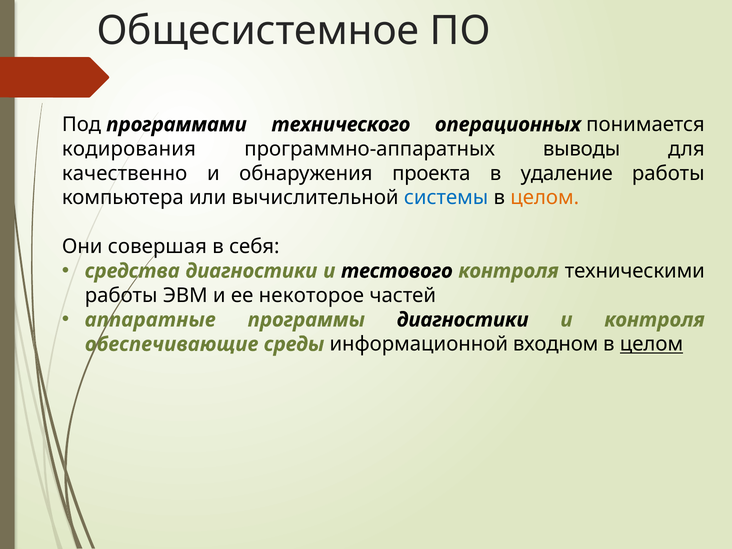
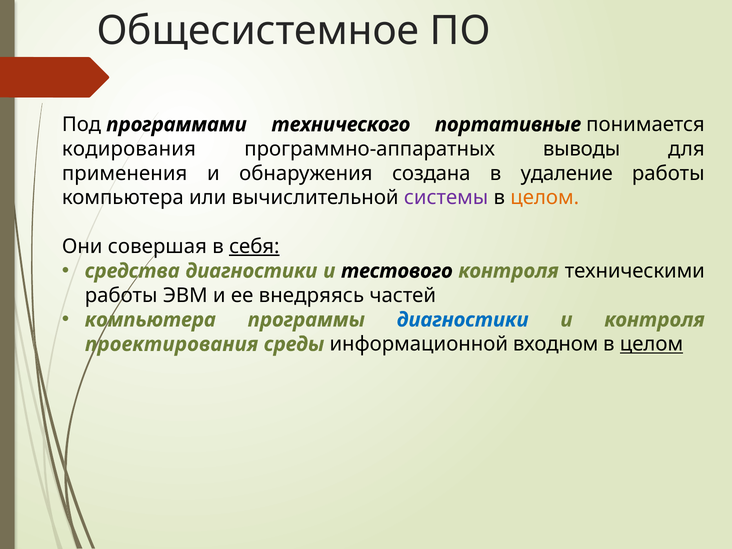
операционных: операционных -> портативные
качественно: качественно -> применения
проекта: проекта -> создана
системы colour: blue -> purple
себя underline: none -> present
некоторое: некоторое -> внедряясь
аппаратные at (150, 320): аппаратные -> компьютера
диагностики at (463, 320) colour: black -> blue
обеспечивающие: обеспечивающие -> проектирования
